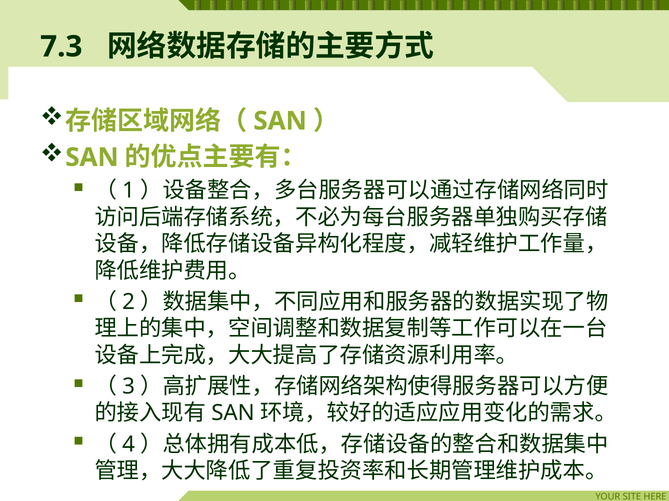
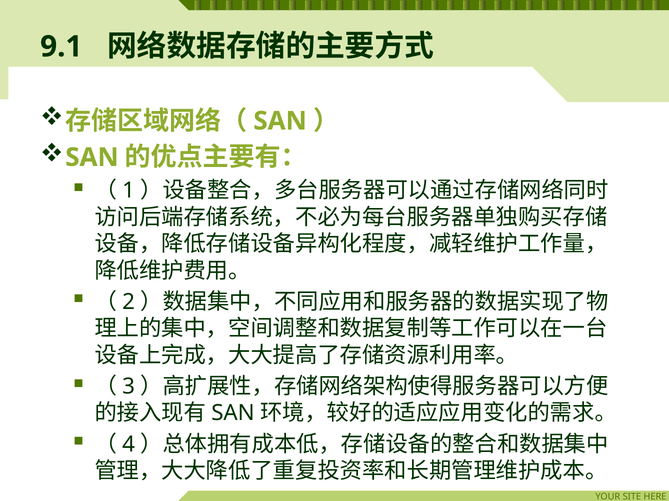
7.3: 7.3 -> 9.1
